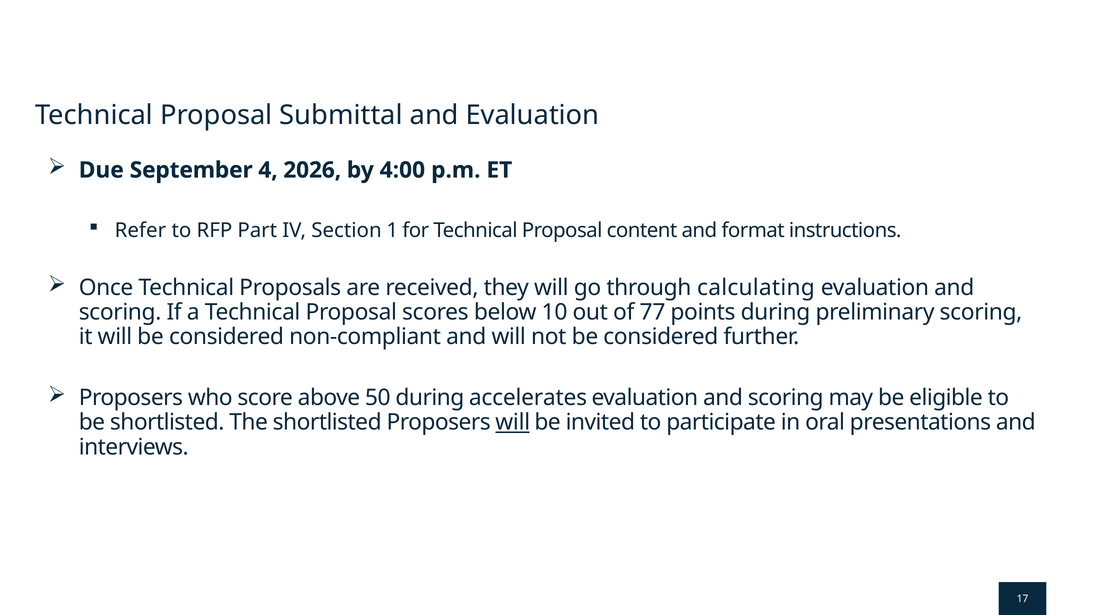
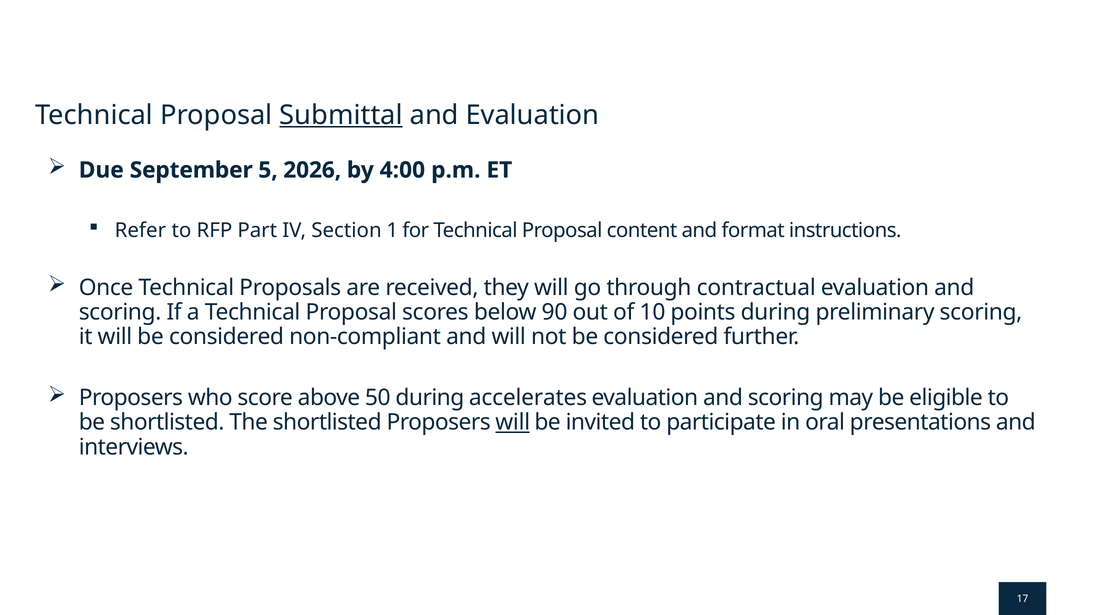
Submittal underline: none -> present
4: 4 -> 5
calculating: calculating -> contractual
10: 10 -> 90
77: 77 -> 10
